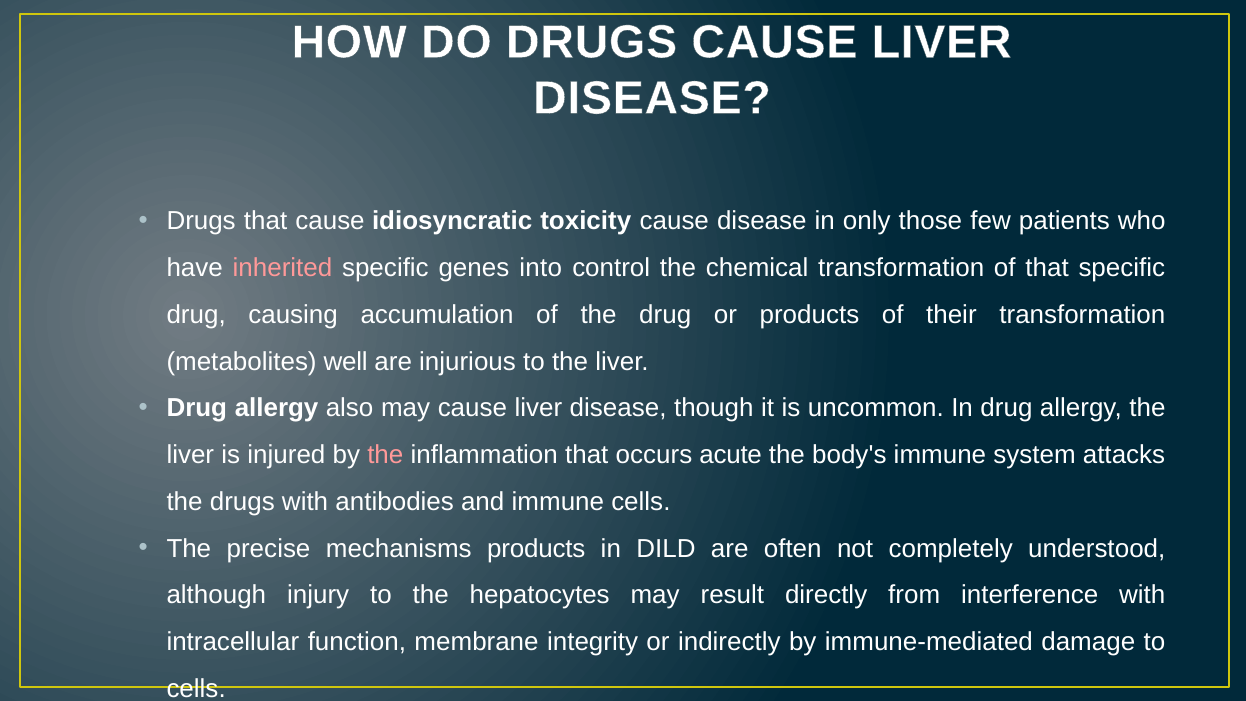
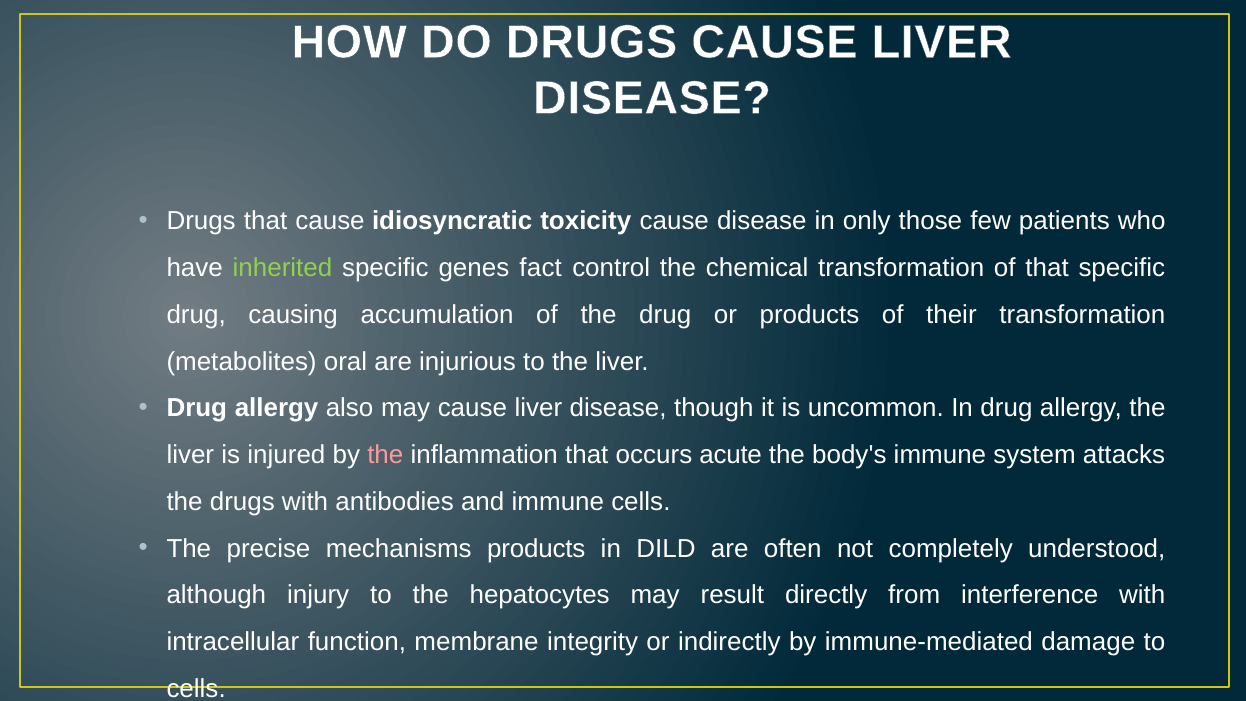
inherited colour: pink -> light green
into: into -> fact
well: well -> oral
